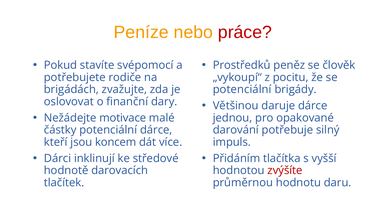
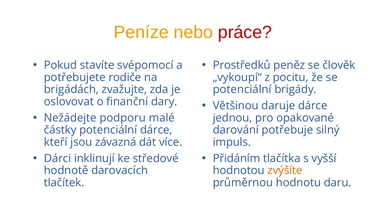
motivace: motivace -> podporu
koncem: koncem -> závazná
zvýšíte colour: red -> orange
